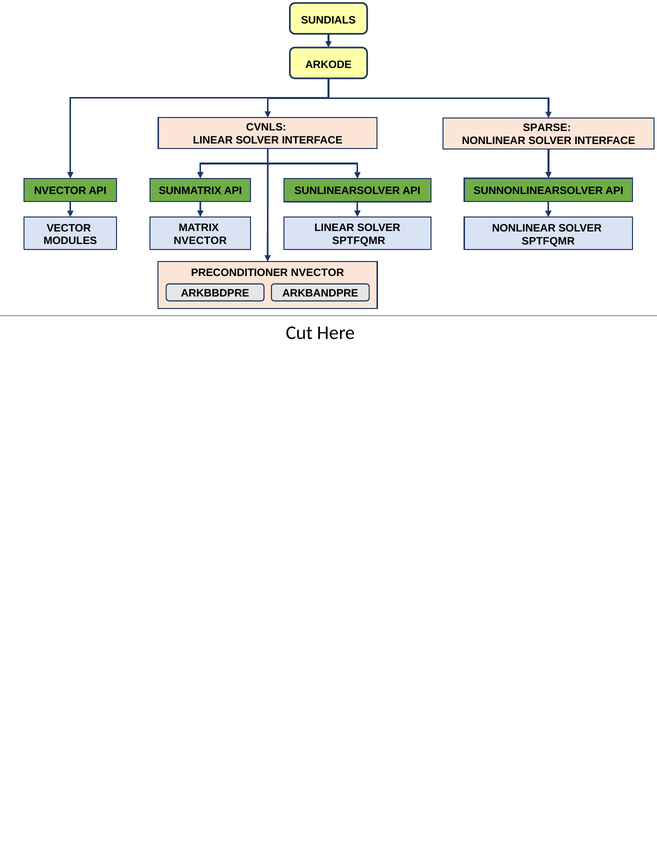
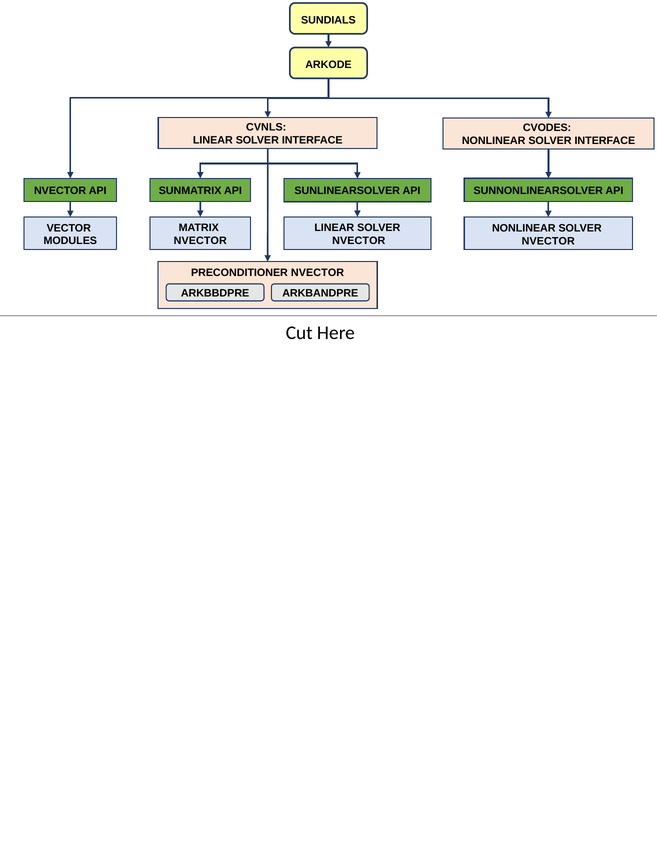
SPARSE: SPARSE -> CVODES
SPTFQMR at (359, 241): SPTFQMR -> NVECTOR
SPTFQMR at (548, 241): SPTFQMR -> NVECTOR
